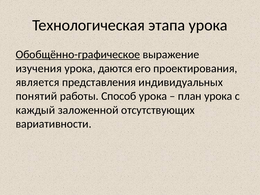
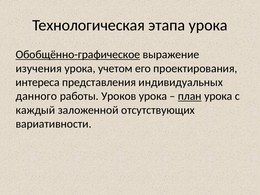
даются: даются -> учетом
является: является -> интереса
понятий: понятий -> данного
Способ: Способ -> Уроков
план underline: none -> present
